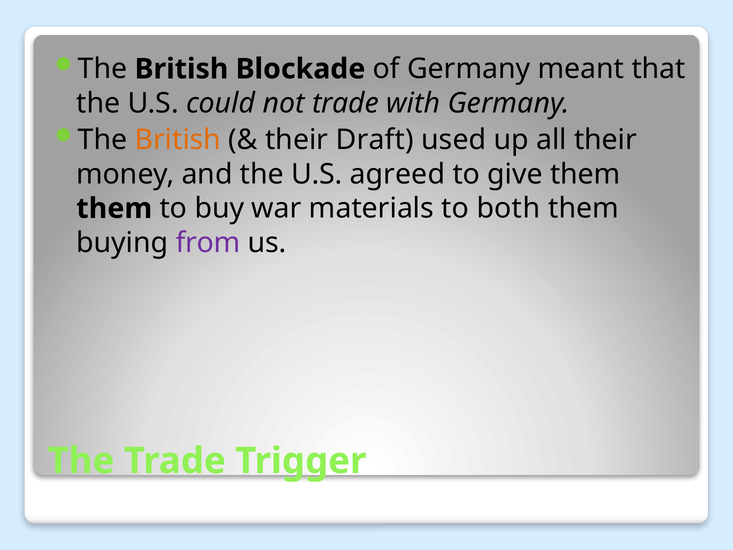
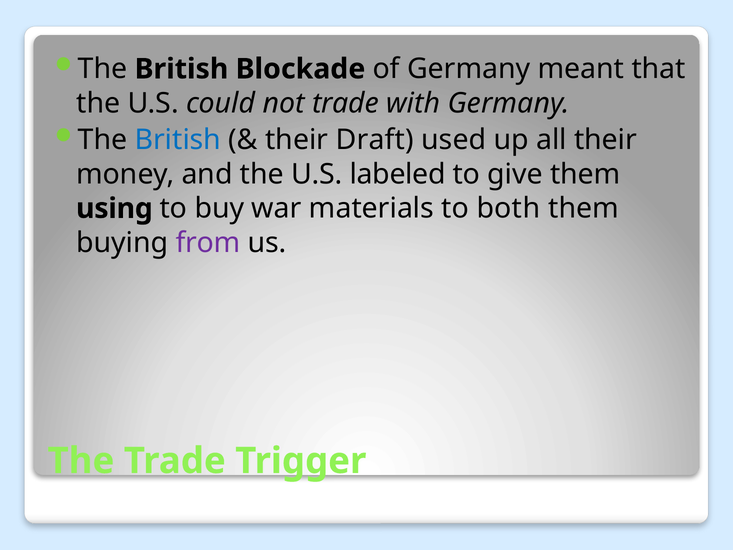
British at (178, 140) colour: orange -> blue
agreed: agreed -> labeled
them at (114, 208): them -> using
